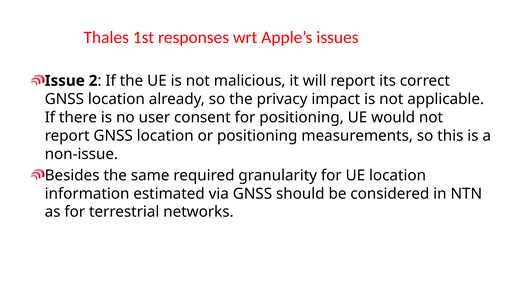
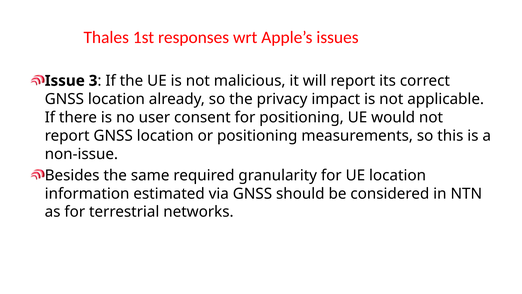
2: 2 -> 3
